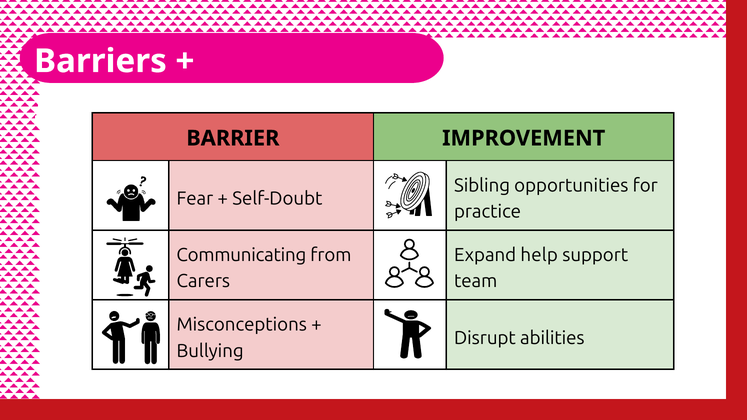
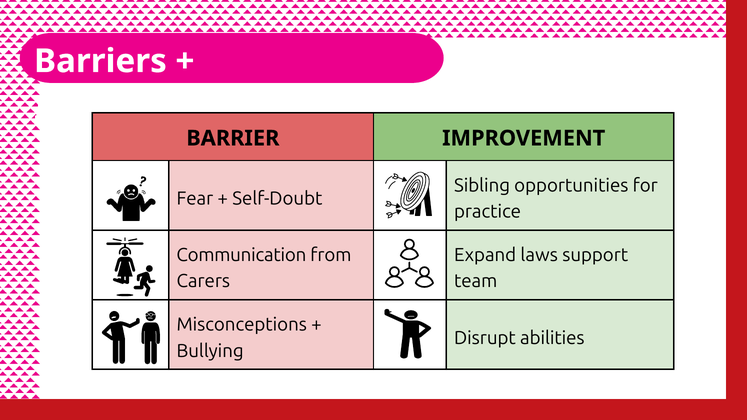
Communicating: Communicating -> Communication
help: help -> laws
